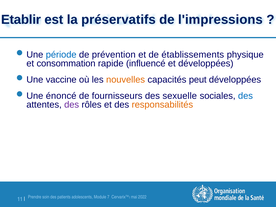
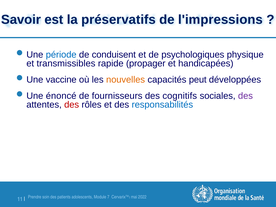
Etablir: Etablir -> Savoir
prévention: prévention -> conduisent
établissements: établissements -> psychologiques
consommation: consommation -> transmissibles
influencé: influencé -> propager
et développées: développées -> handicapées
sexuelle: sexuelle -> cognitifs
des at (245, 96) colour: blue -> purple
des at (72, 105) colour: purple -> red
responsabilités colour: orange -> blue
